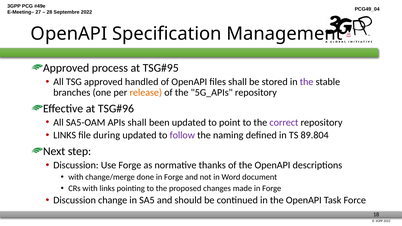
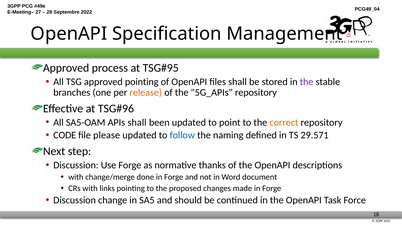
approved handled: handled -> pointing
correct colour: purple -> orange
LINKS at (65, 135): LINKS -> CODE
during: during -> please
follow colour: purple -> blue
89.804: 89.804 -> 29.571
